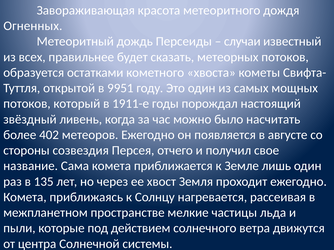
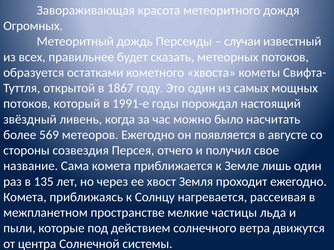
Огненных: Огненных -> Огромных
9951: 9951 -> 1867
1911-е: 1911-е -> 1991-е
402: 402 -> 569
